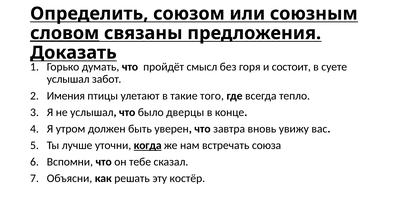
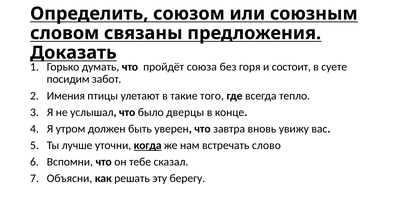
словом underline: present -> none
смысл: смысл -> союза
услышал at (68, 79): услышал -> посидим
союза: союза -> слово
костёр: костёр -> берегу
